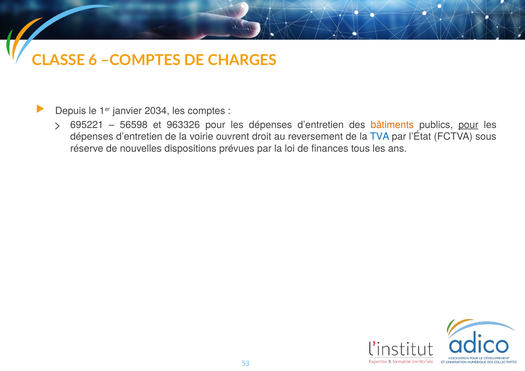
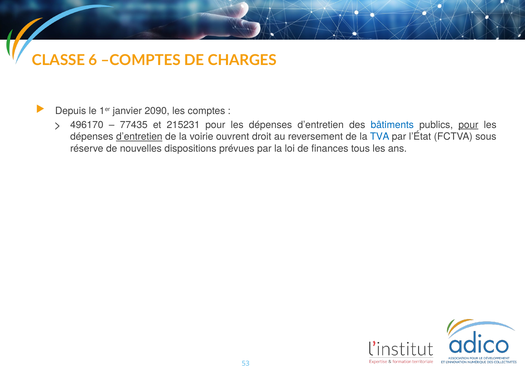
2034: 2034 -> 2090
695221: 695221 -> 496170
56598: 56598 -> 77435
963326: 963326 -> 215231
bâtiments colour: orange -> blue
d’entretien at (139, 137) underline: none -> present
